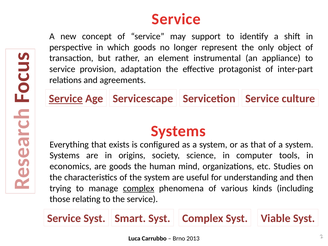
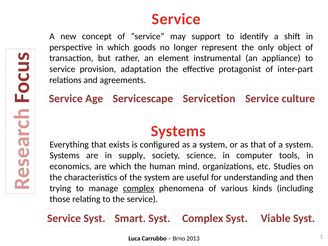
Service at (66, 99) underline: present -> none
origins: origins -> supply
are goods: goods -> which
